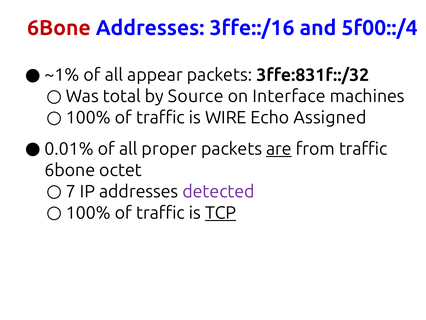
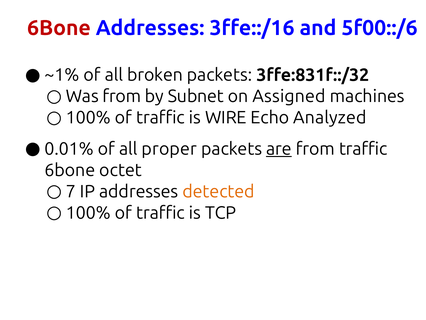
5f00::/4: 5f00::/4 -> 5f00::/6
appear: appear -> broken
total at (122, 96): total -> from
Source: Source -> Subnet
Interface: Interface -> Assigned
Assigned: Assigned -> Analyzed
detected colour: purple -> orange
TCP underline: present -> none
